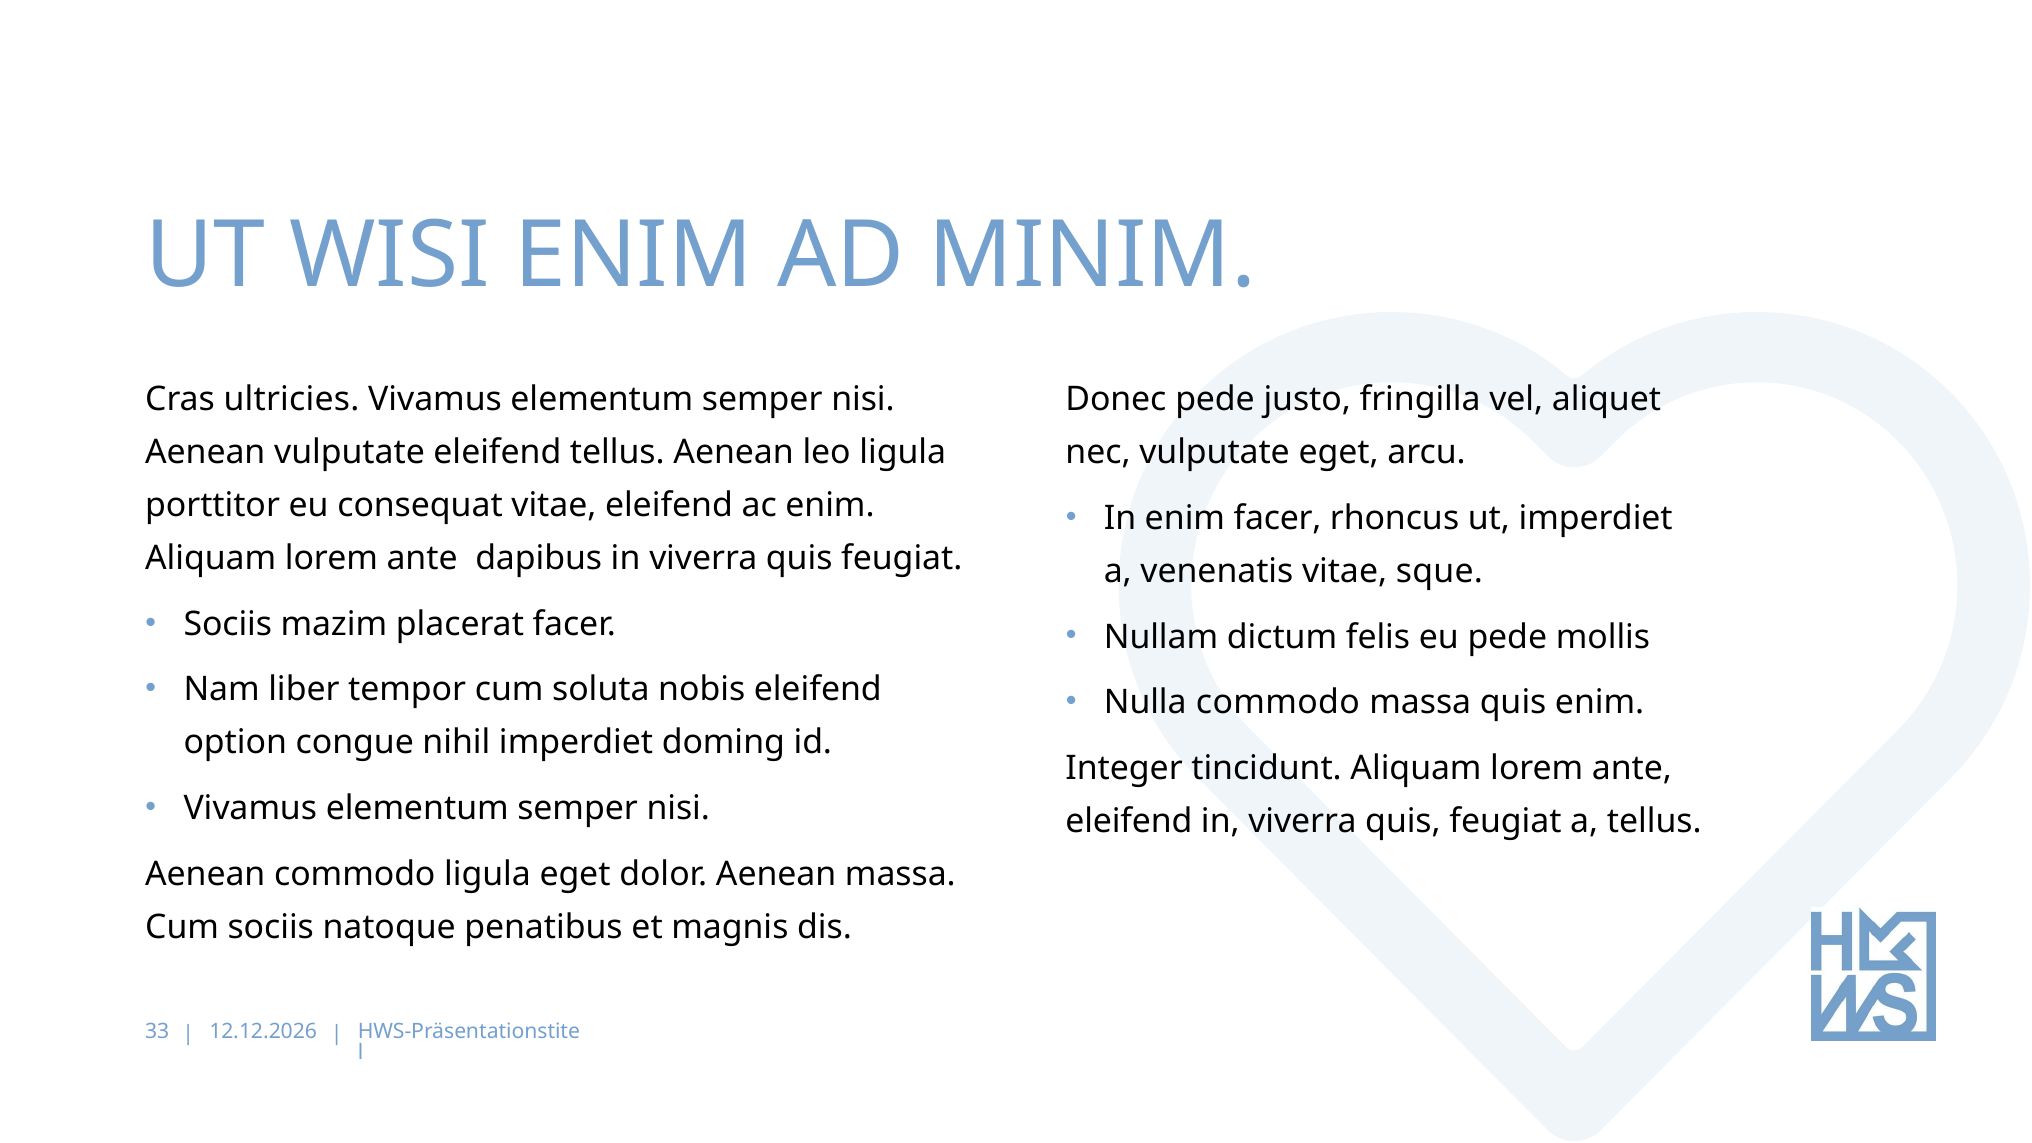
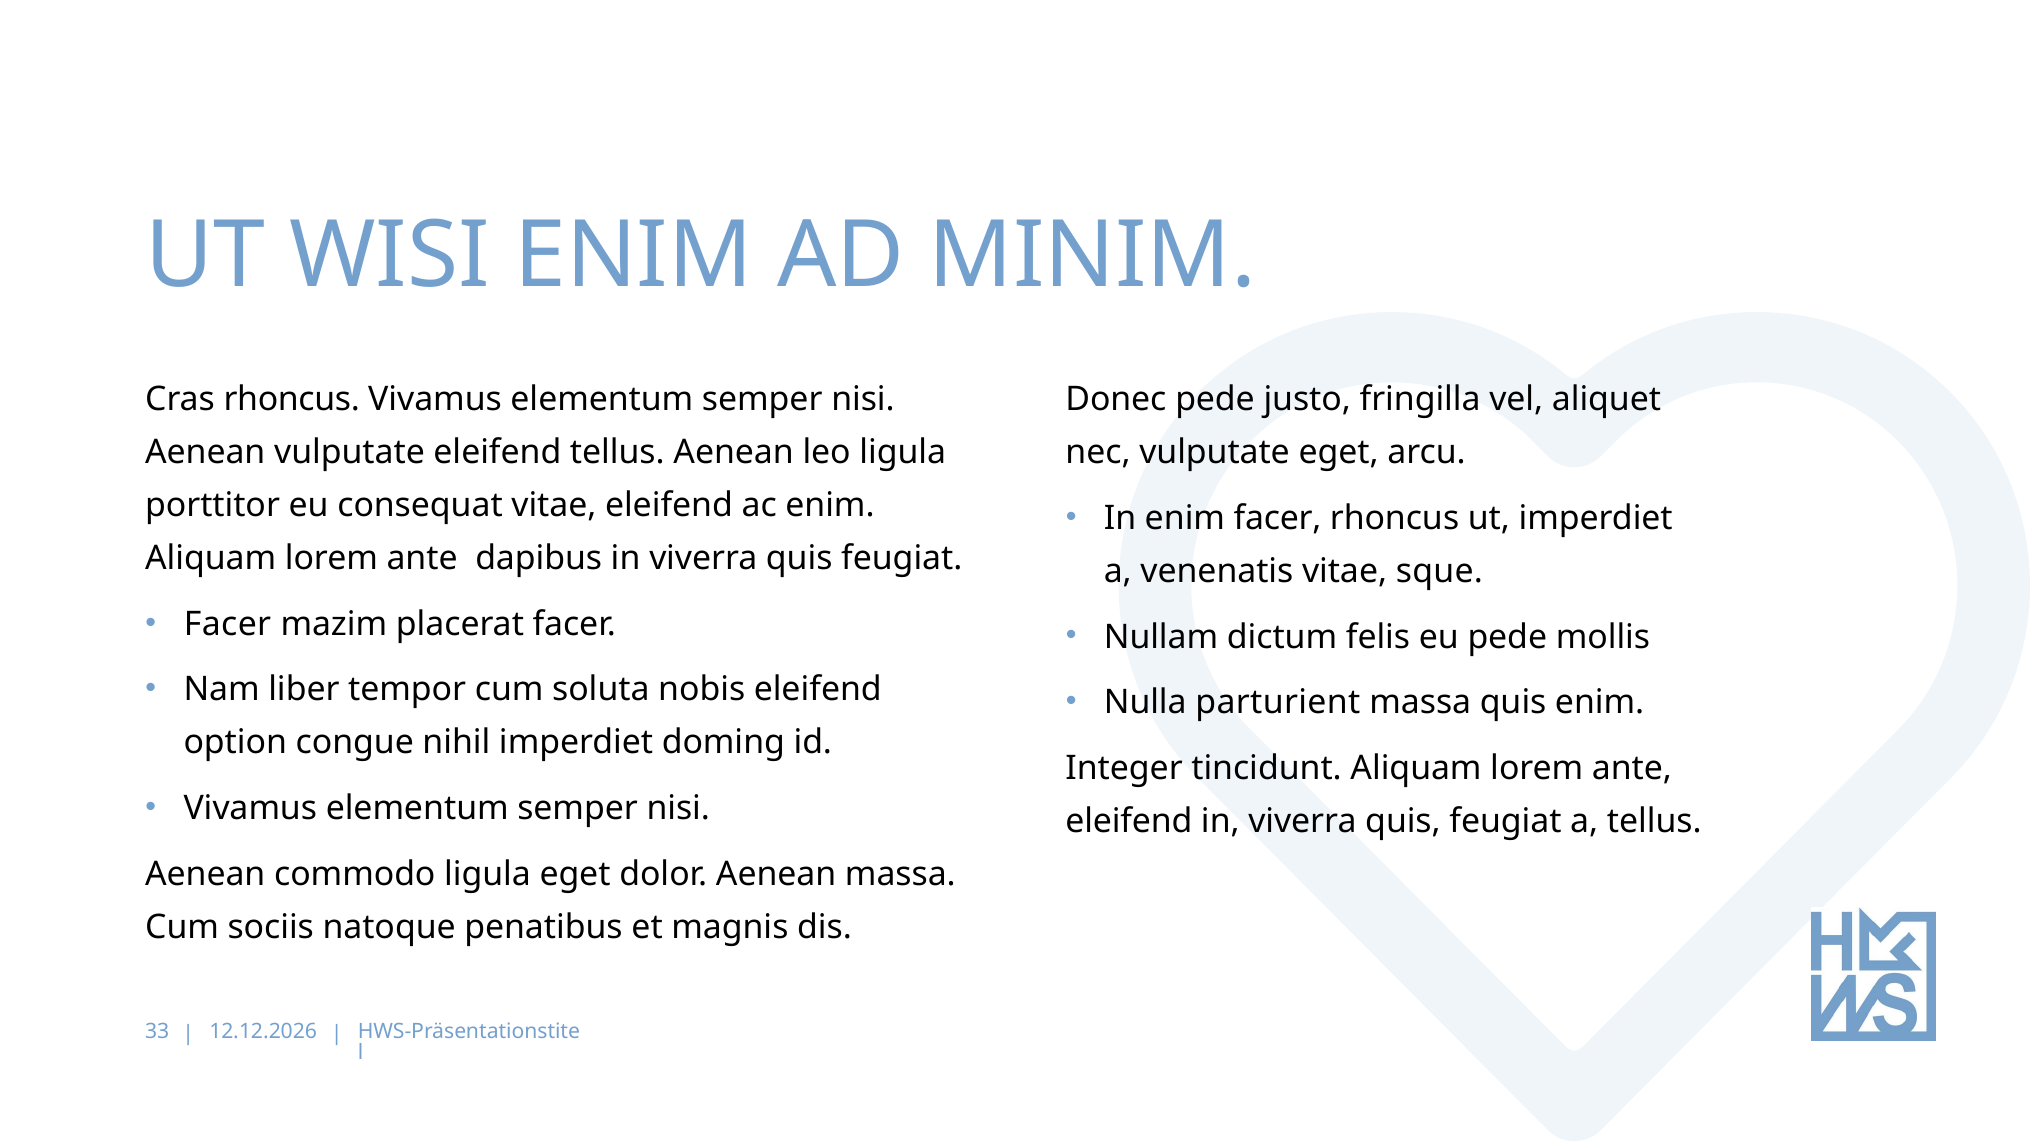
Cras ultricies: ultricies -> rhoncus
Sociis at (228, 624): Sociis -> Facer
Nulla commodo: commodo -> parturient
